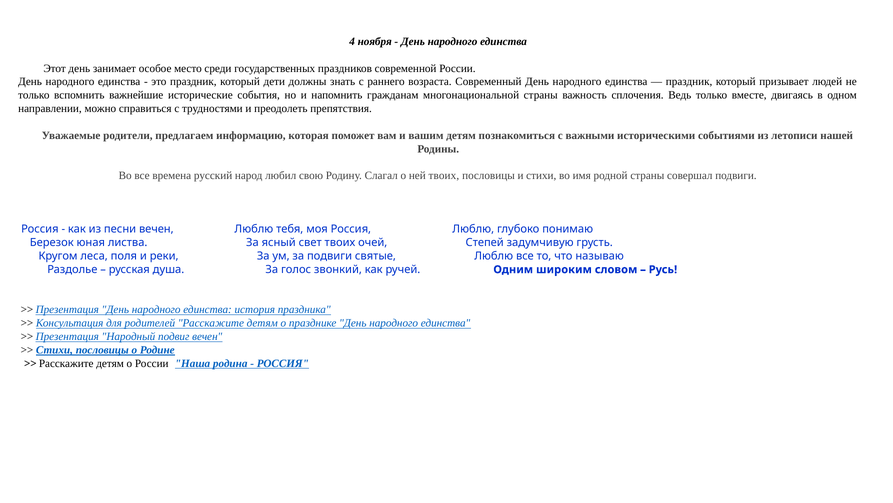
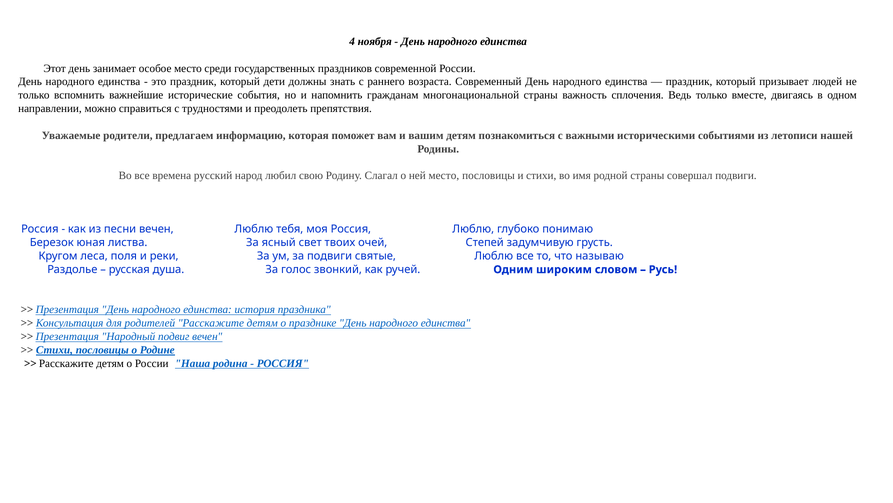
ней твоих: твоих -> место
